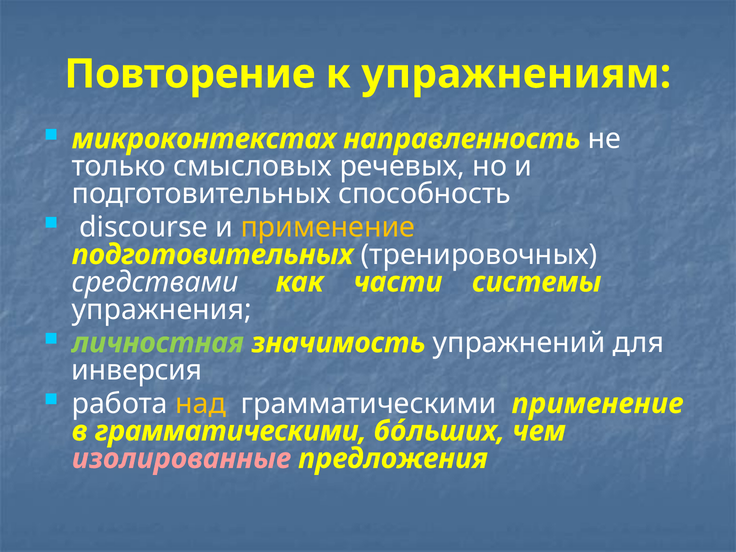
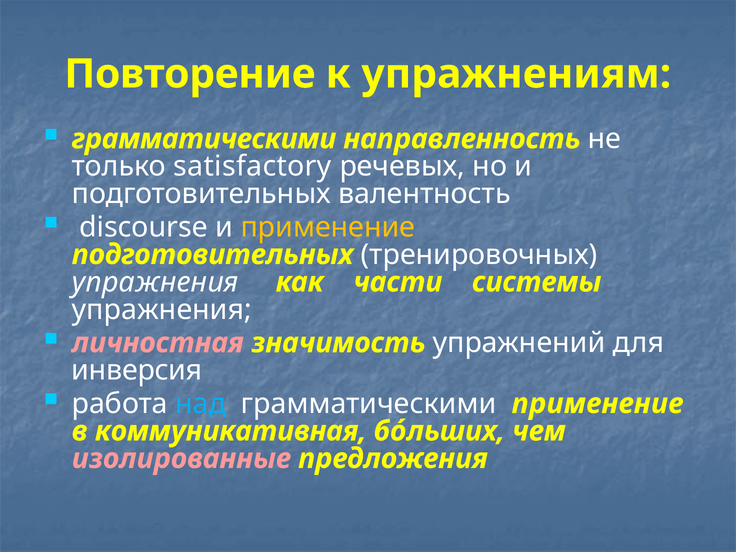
микроконтекстах at (204, 139): микроконтекстах -> грамматическими
смысловых: смысловых -> satisfactory
способность: способность -> валентность
средствами at (155, 282): средствами -> упражнения
личностная colour: light green -> pink
над colour: yellow -> light blue
в грамматическими: грамматическими -> коммуникативная
